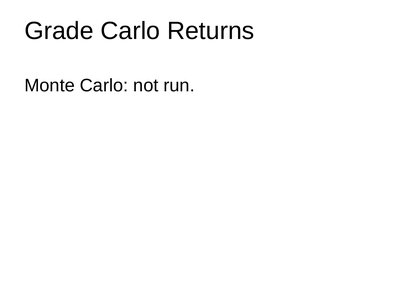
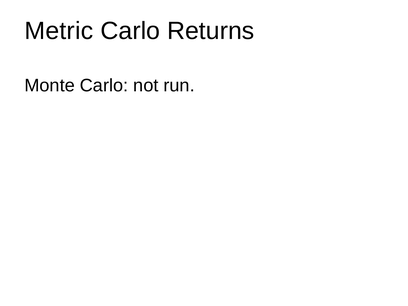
Grade: Grade -> Metric
